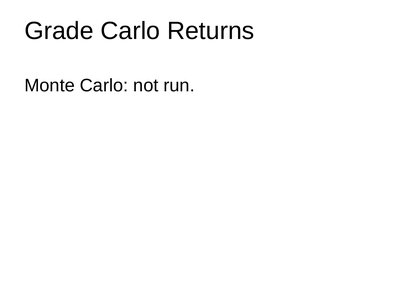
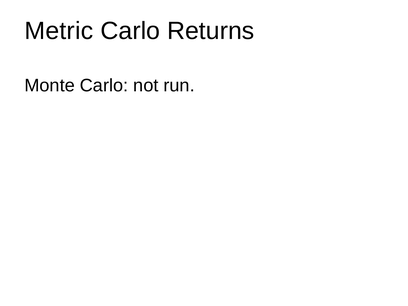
Grade: Grade -> Metric
